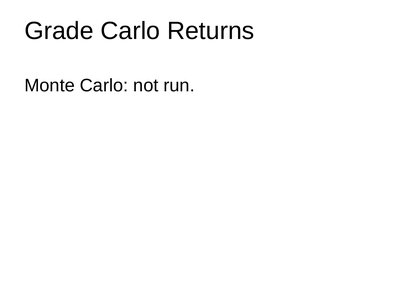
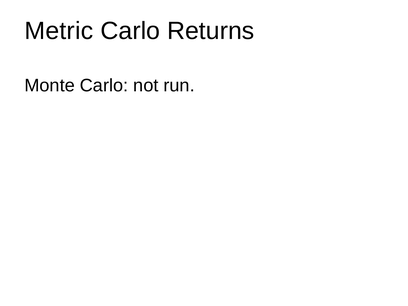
Grade: Grade -> Metric
